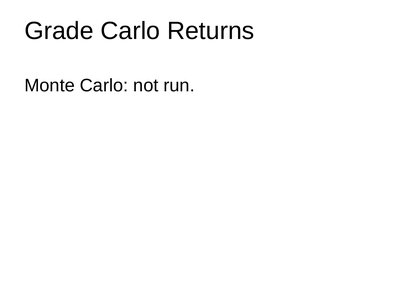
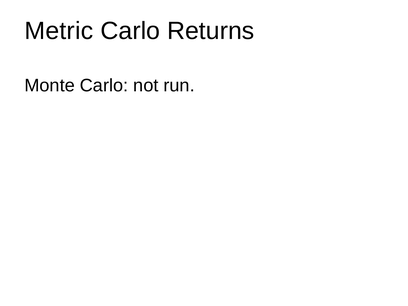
Grade: Grade -> Metric
